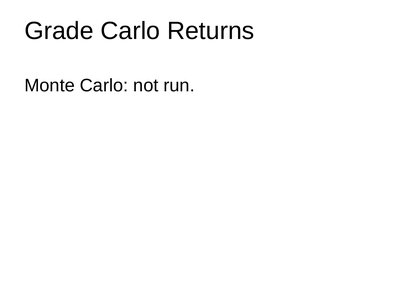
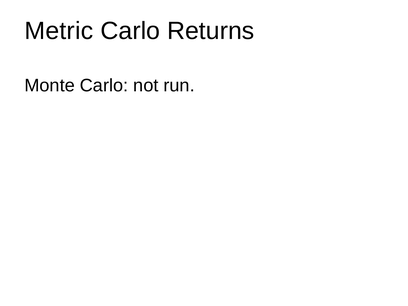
Grade: Grade -> Metric
